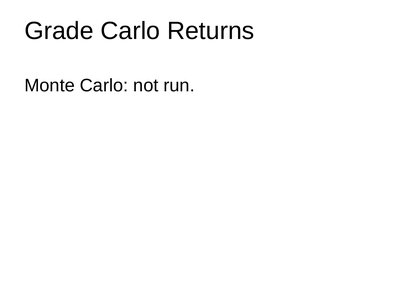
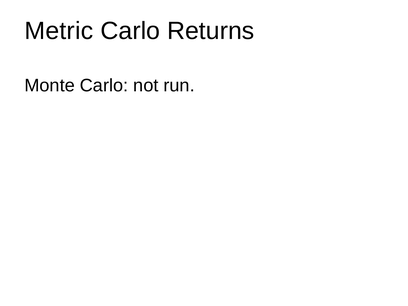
Grade: Grade -> Metric
